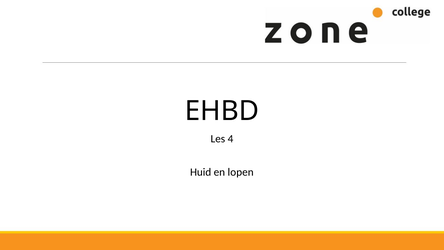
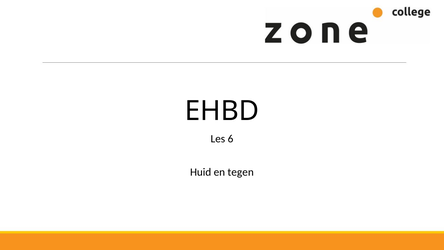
4: 4 -> 6
lopen: lopen -> tegen
